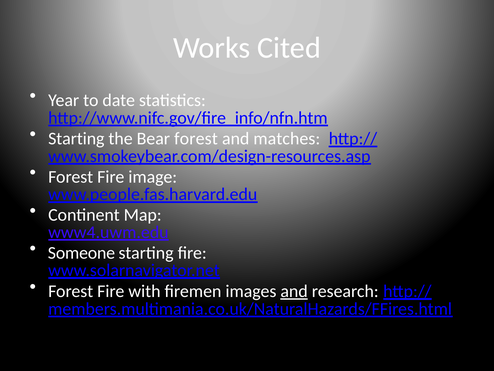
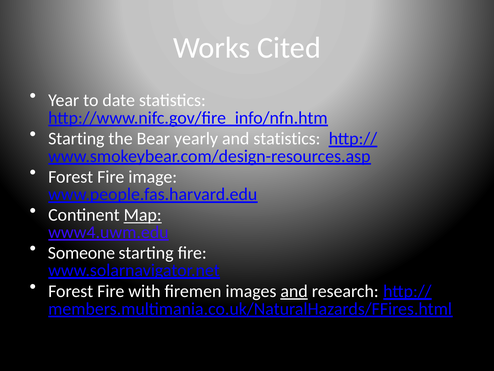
Bear forest: forest -> yearly
and matches: matches -> statistics
Map underline: none -> present
